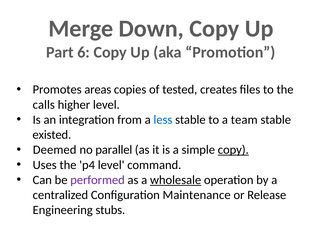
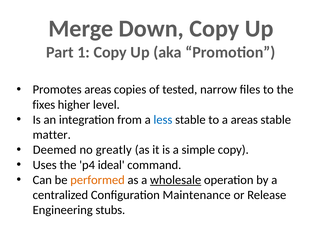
6: 6 -> 1
creates: creates -> narrow
calls: calls -> fixes
a team: team -> areas
existed: existed -> matter
parallel: parallel -> greatly
copy at (233, 150) underline: present -> none
p4 level: level -> ideal
performed colour: purple -> orange
